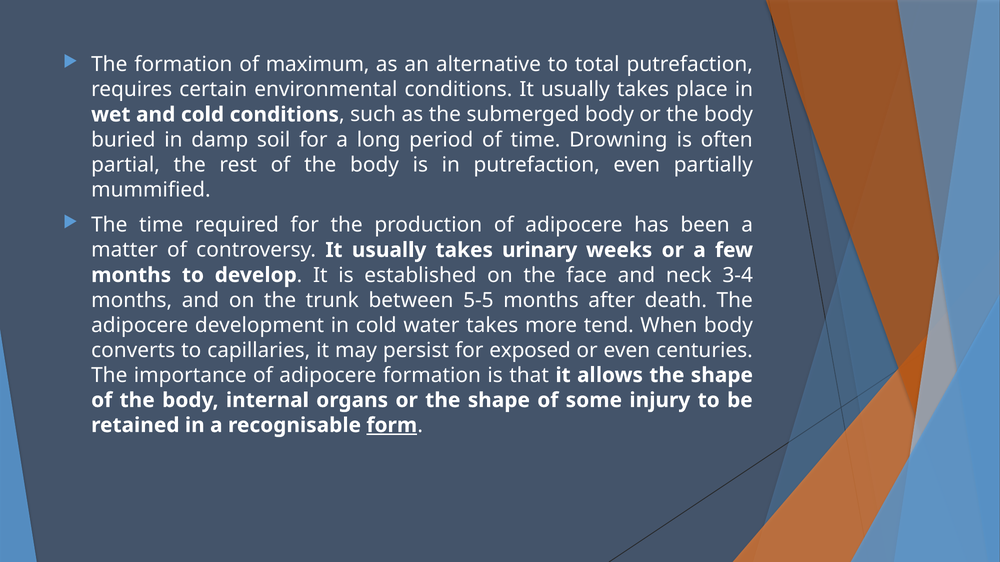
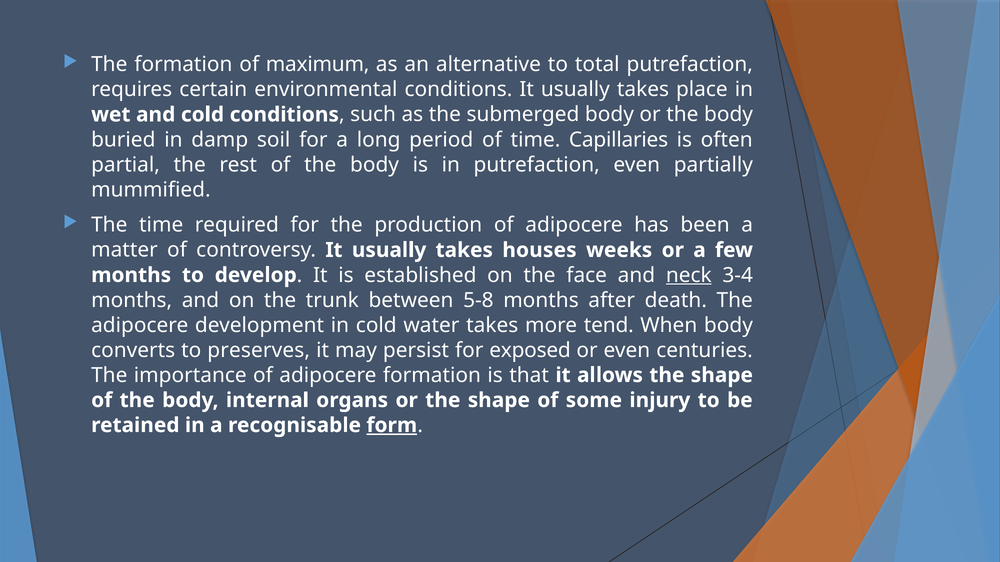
Drowning: Drowning -> Capillaries
urinary: urinary -> houses
neck underline: none -> present
5-5: 5-5 -> 5-8
capillaries: capillaries -> preserves
